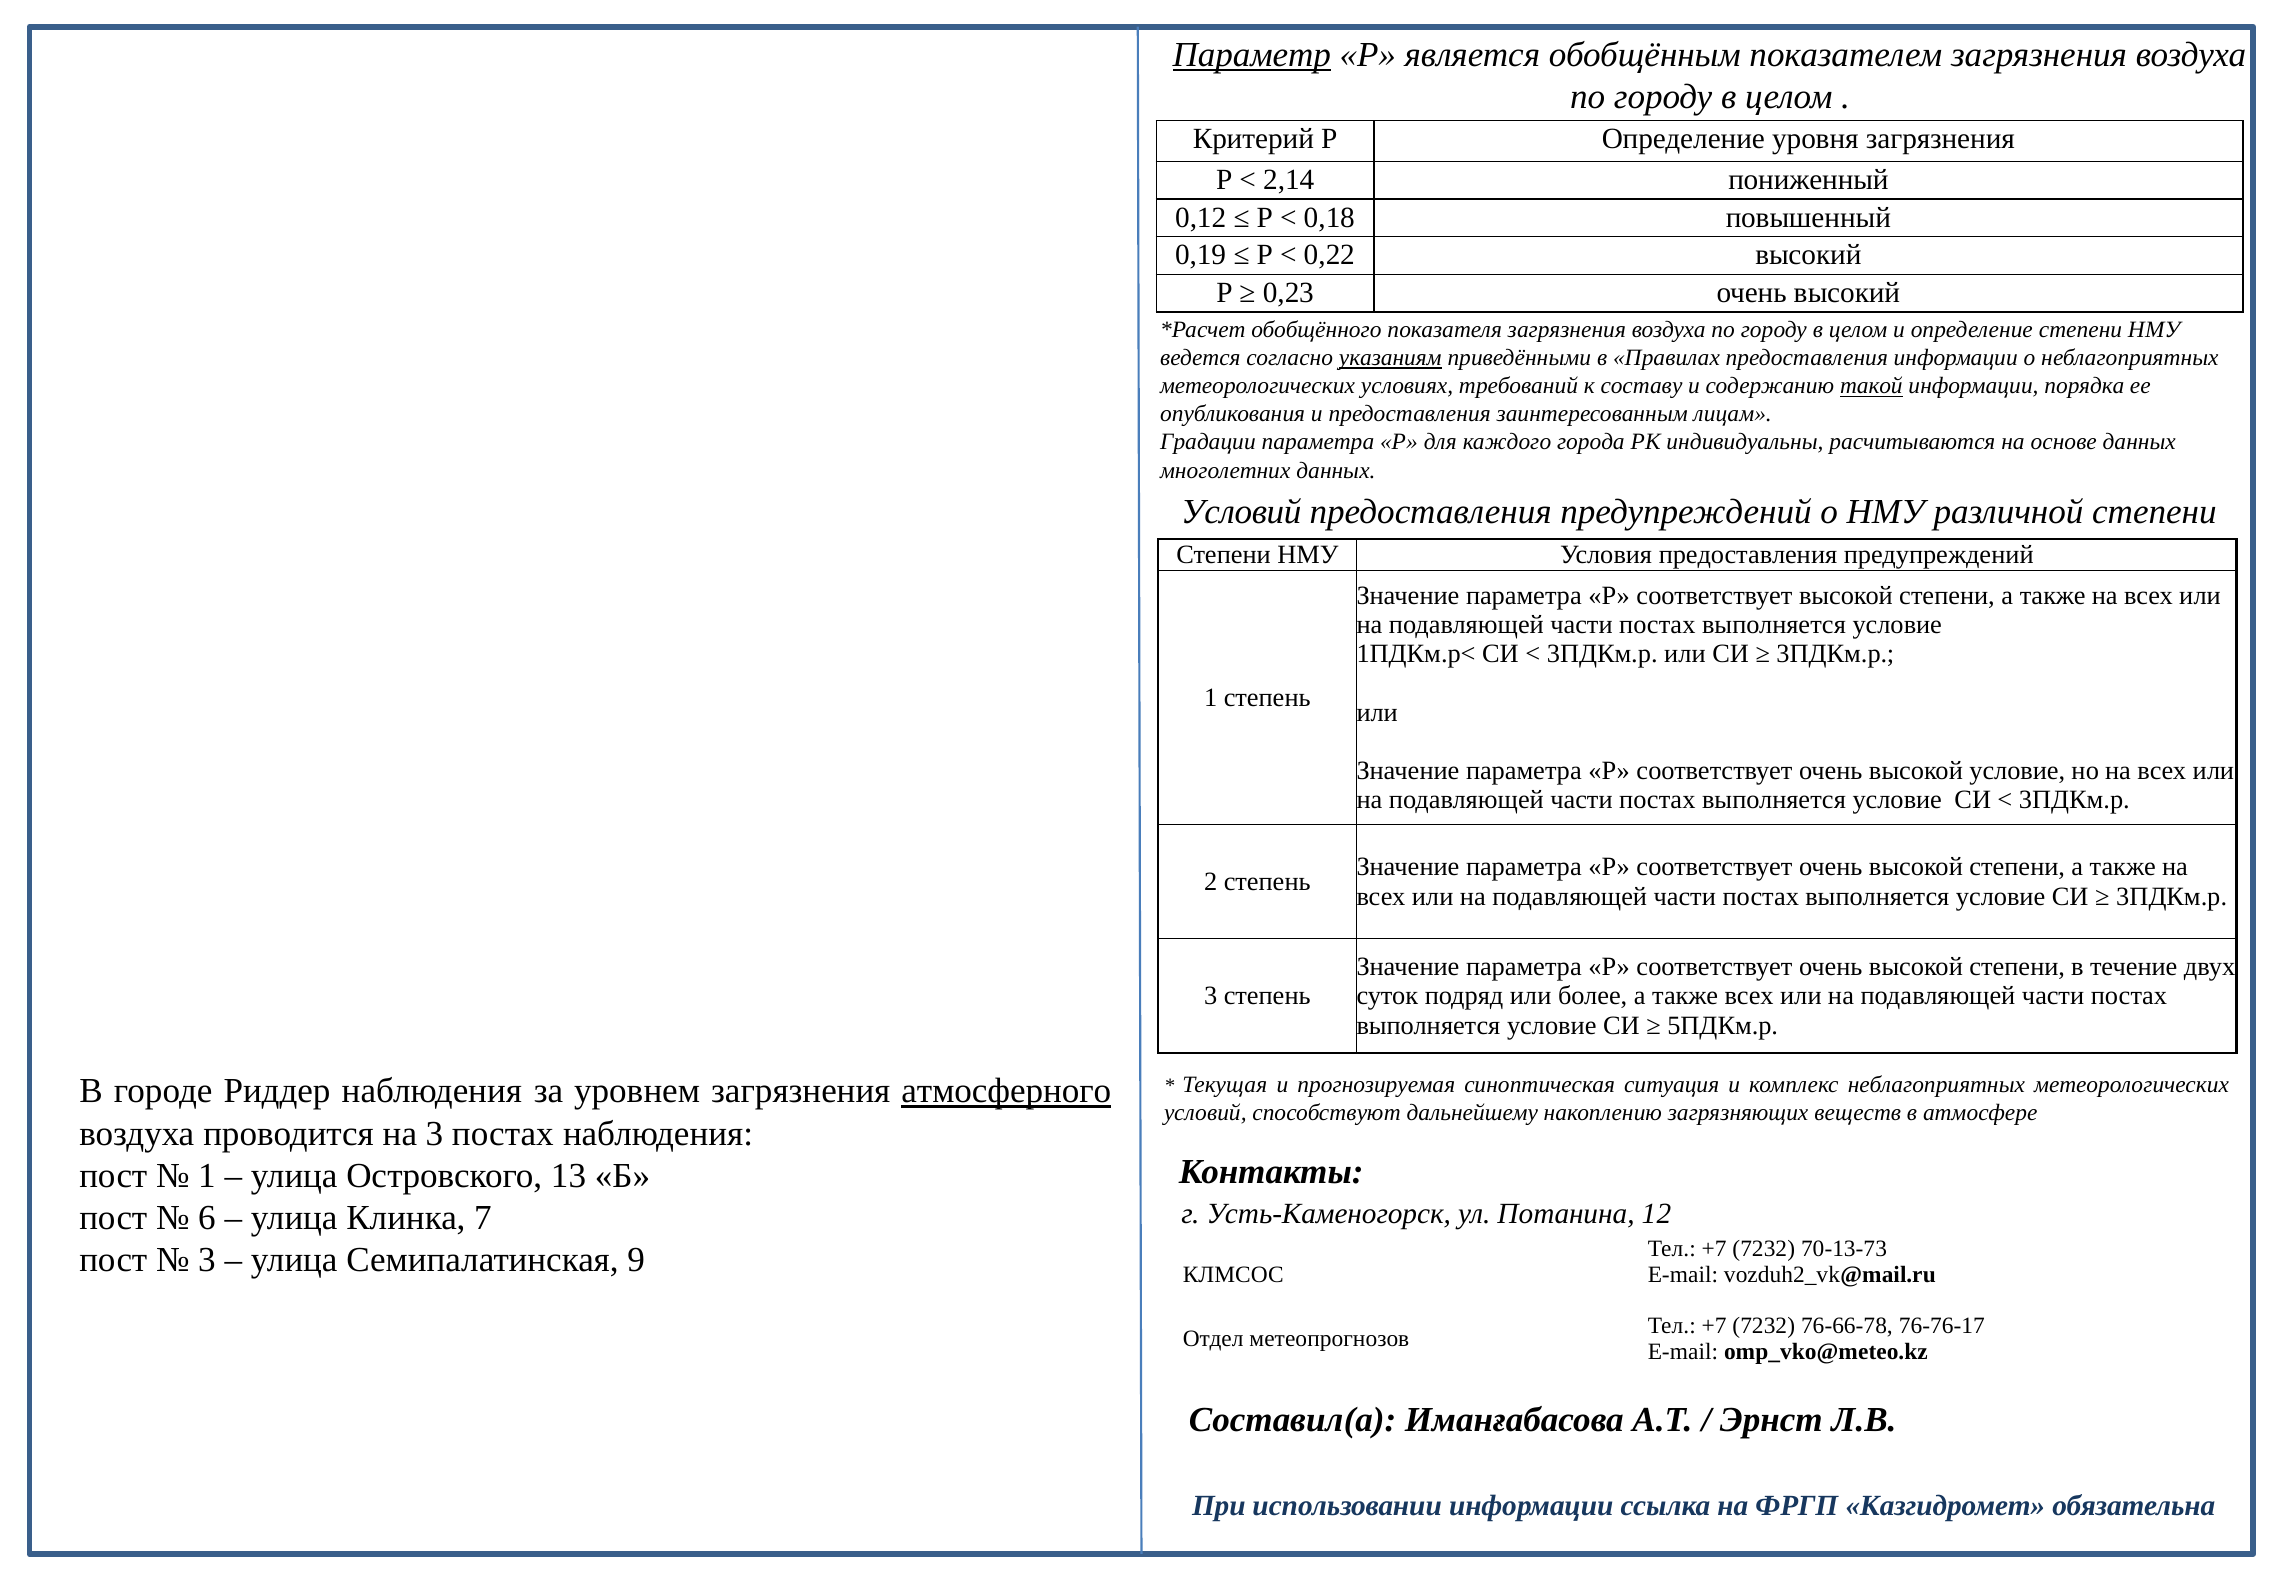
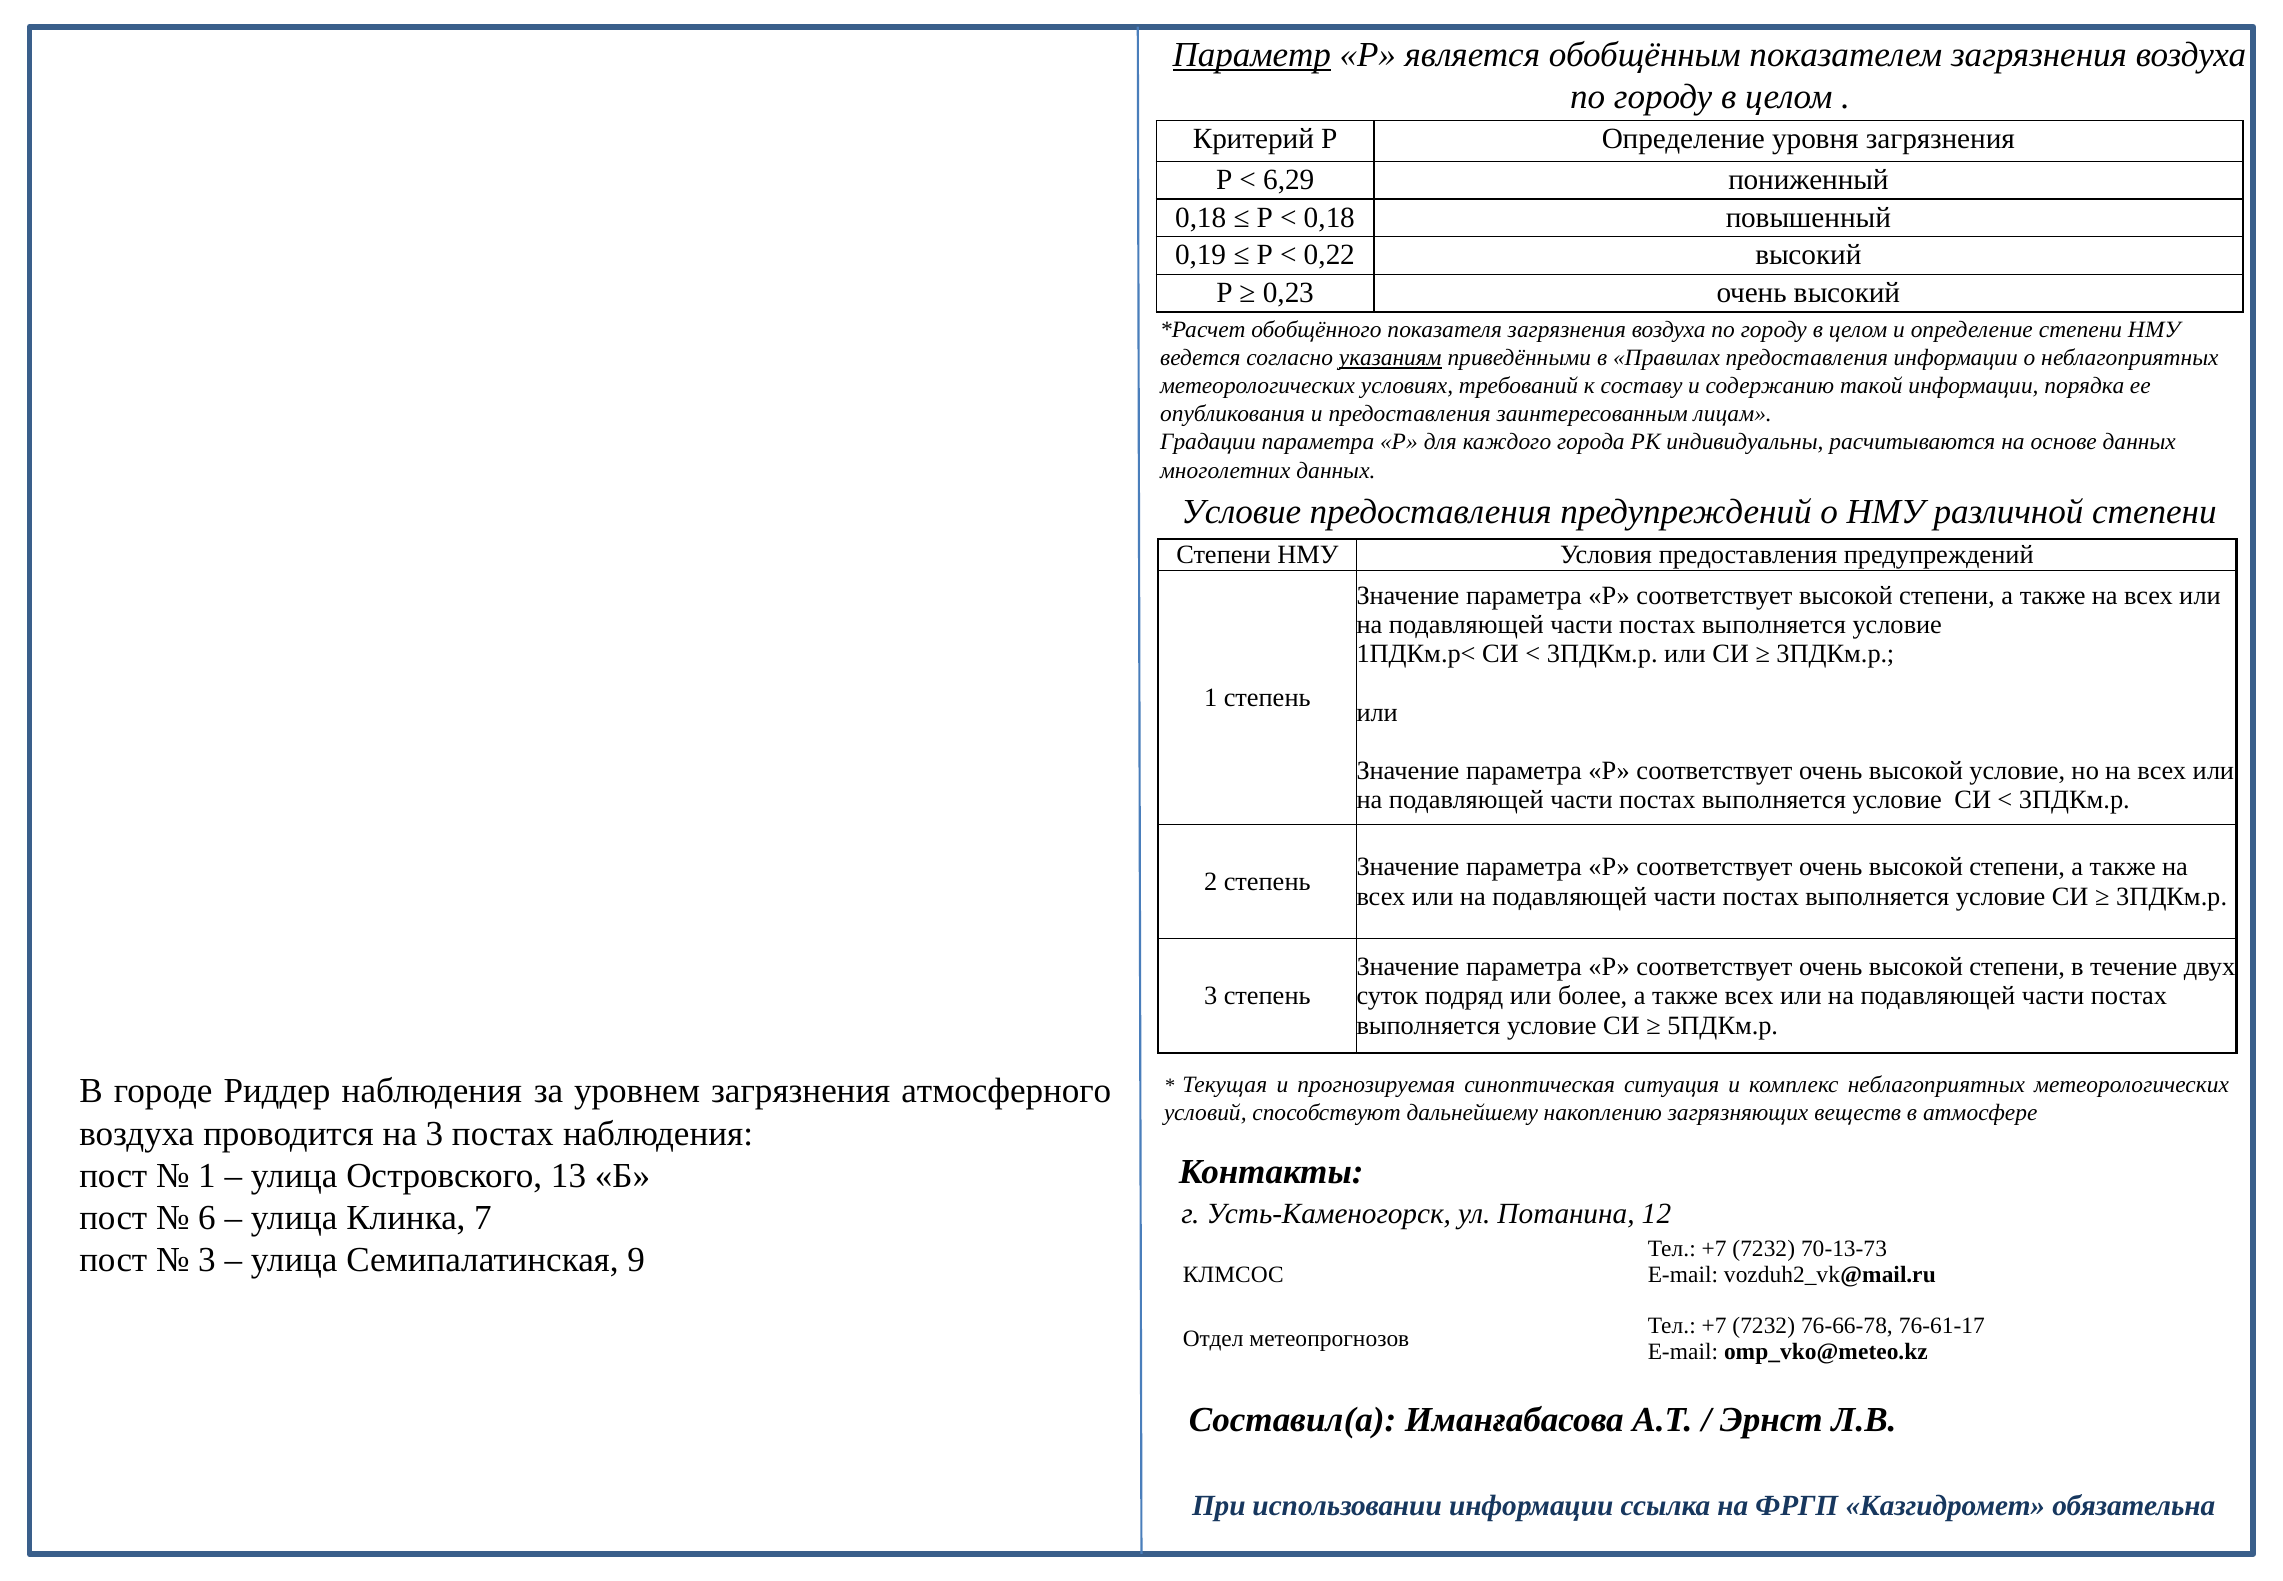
2,14: 2,14 -> 6,29
0,12 at (1201, 217): 0,12 -> 0,18
такой underline: present -> none
Условий at (1241, 512): Условий -> Условие
атмосферного underline: present -> none
76-76-17: 76-76-17 -> 76-61-17
